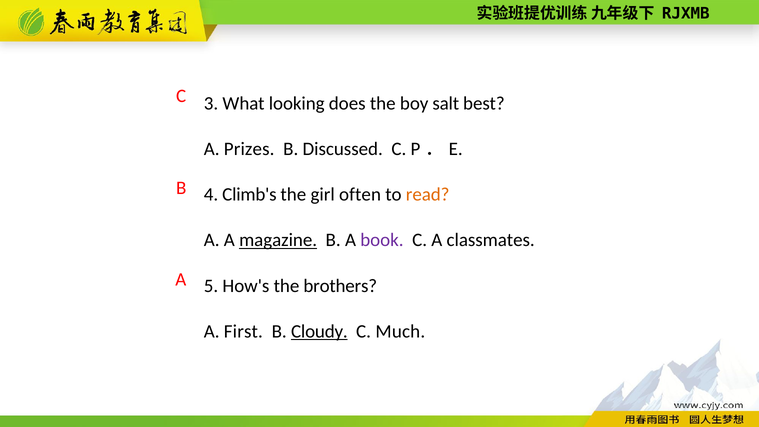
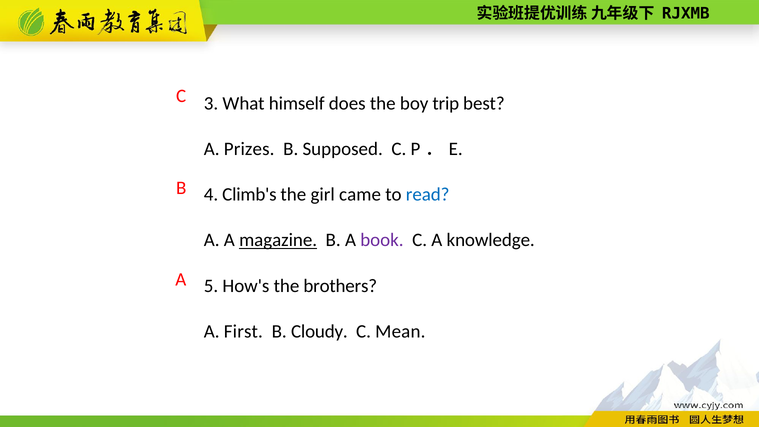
looking: looking -> himself
salt: salt -> trip
Discussed: Discussed -> Supposed
often: often -> came
read colour: orange -> blue
classmates: classmates -> knowledge
Cloudy underline: present -> none
Much: Much -> Mean
